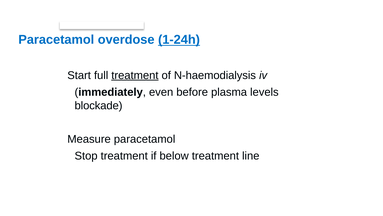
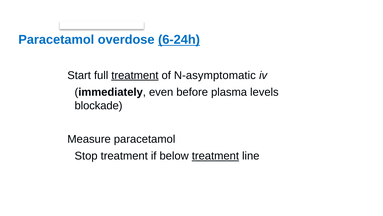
1-24h: 1-24h -> 6-24h
N-haemodialysis: N-haemodialysis -> N-asymptomatic
treatment at (215, 156) underline: none -> present
